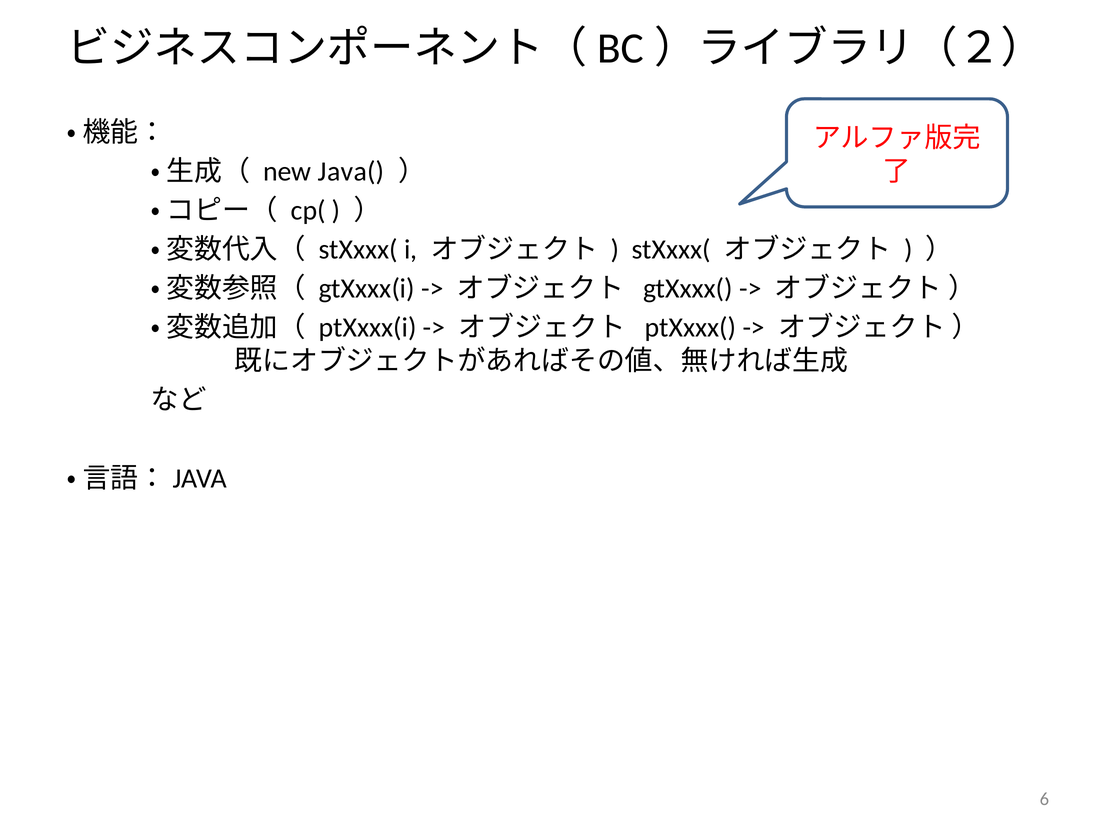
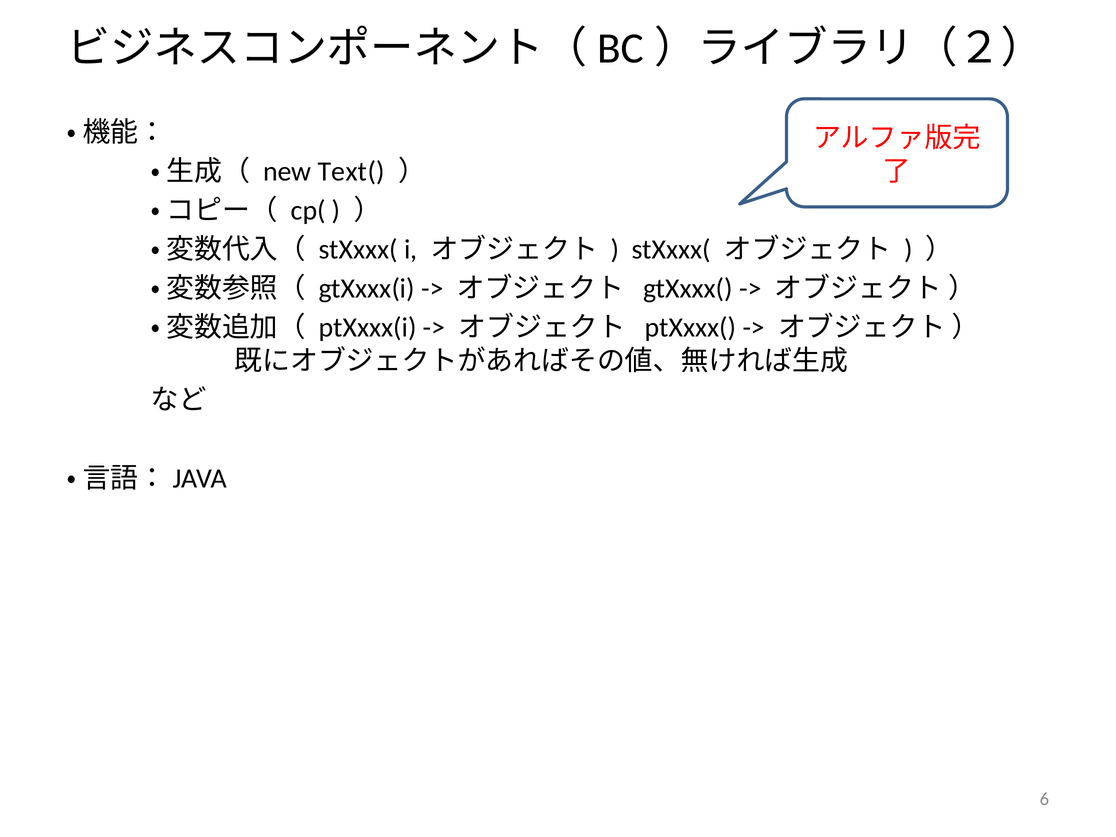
Java(: Java( -> Text(
